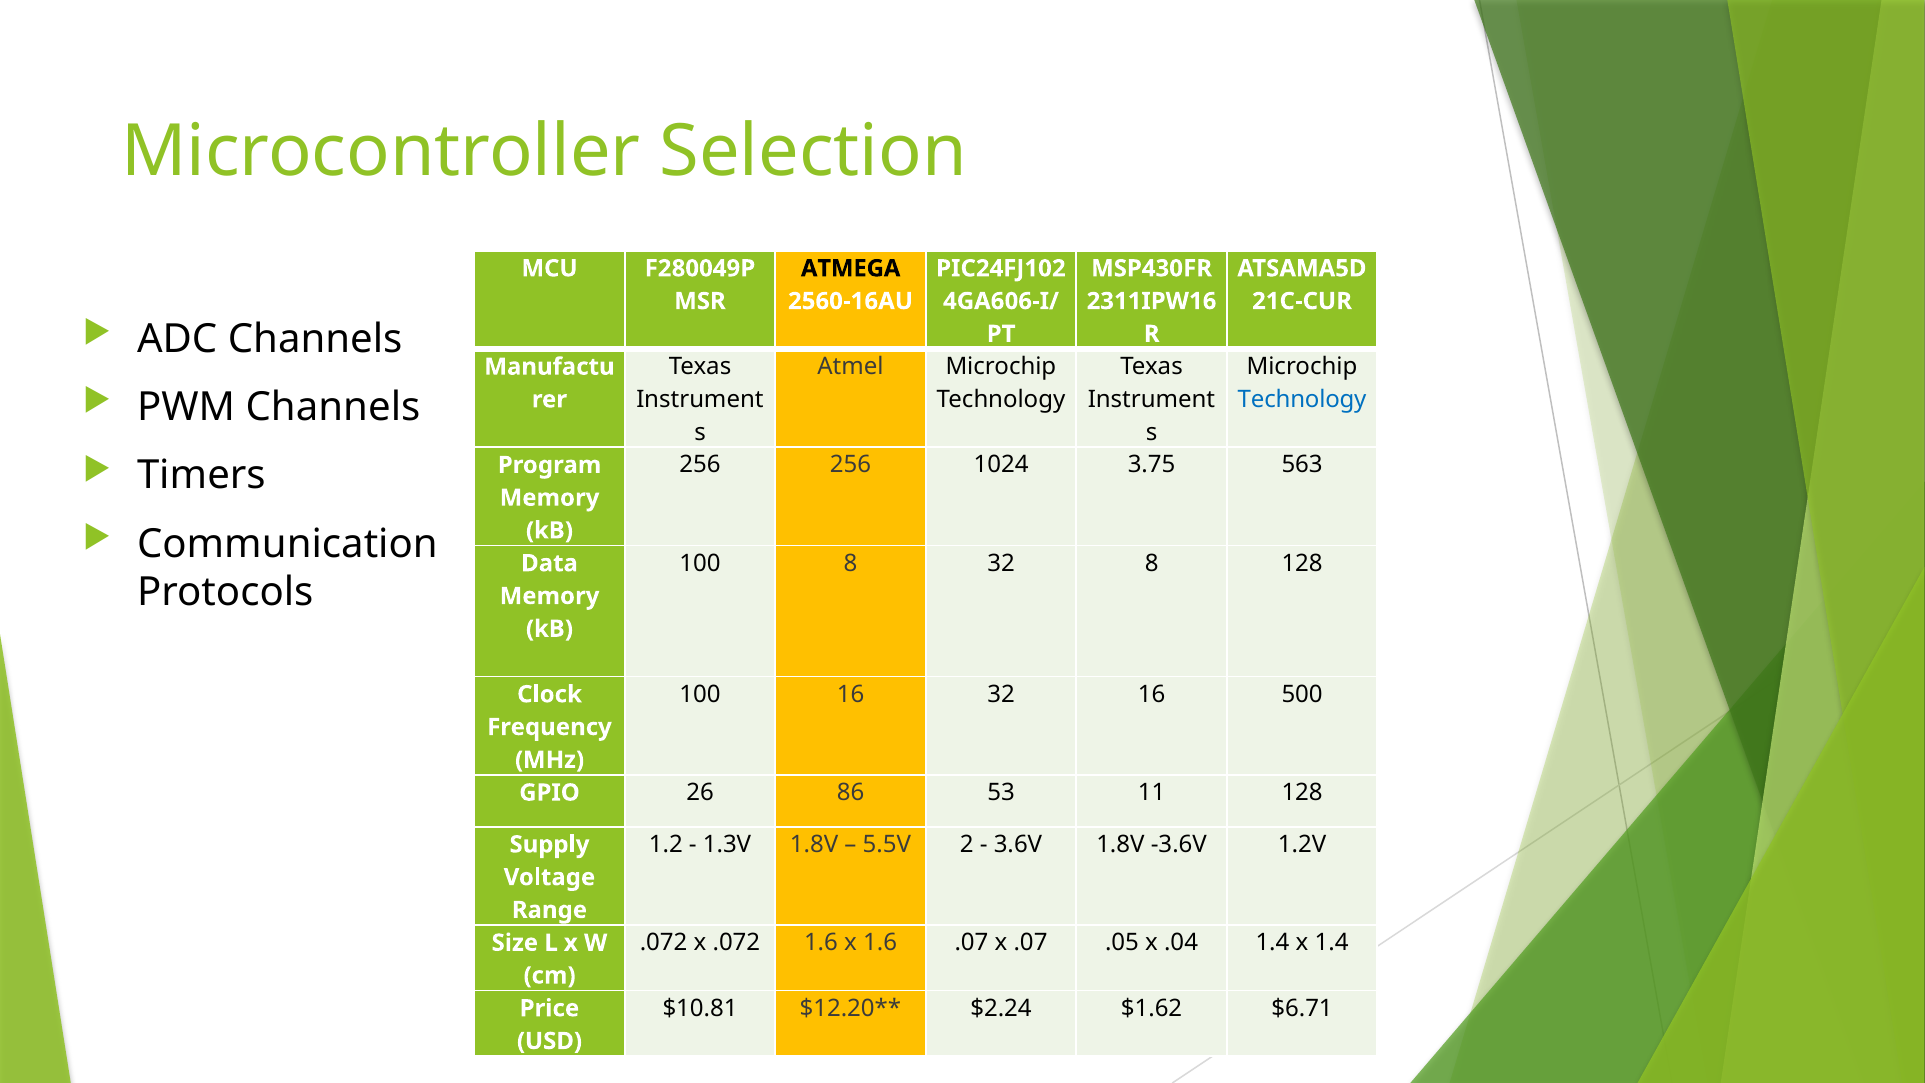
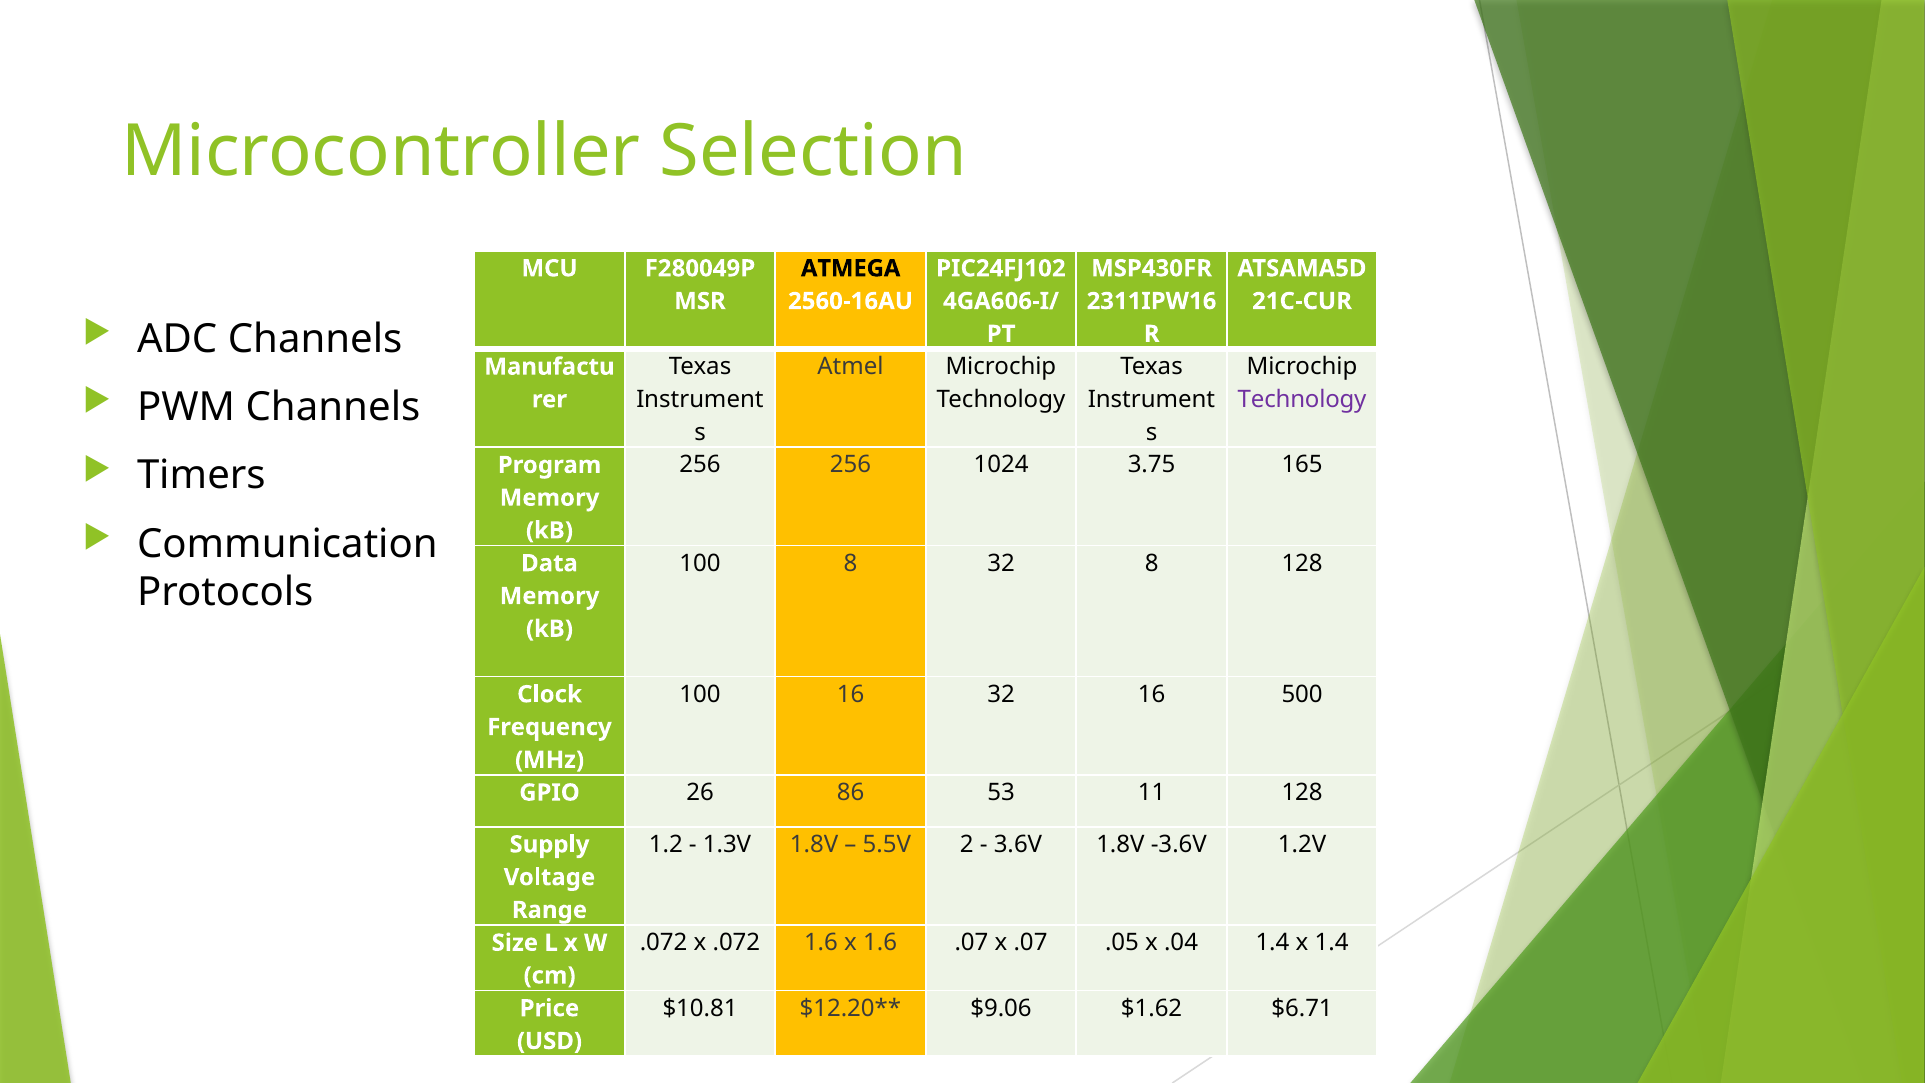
Technology at (1302, 399) colour: blue -> purple
563: 563 -> 165
$2.24: $2.24 -> $9.06
